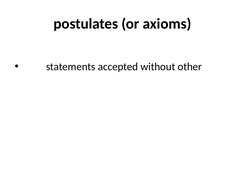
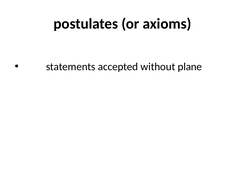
other: other -> plane
